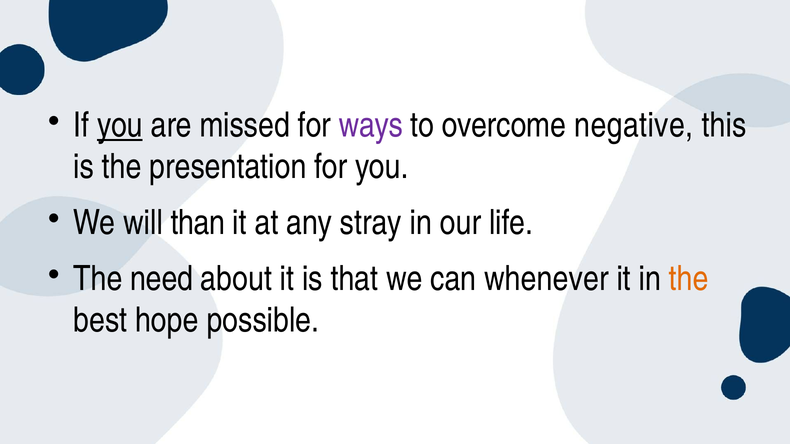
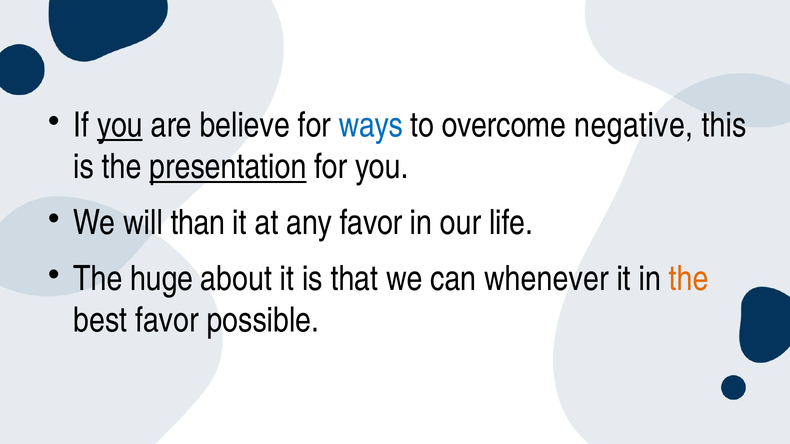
missed: missed -> believe
ways colour: purple -> blue
presentation underline: none -> present
any stray: stray -> favor
need: need -> huge
best hope: hope -> favor
